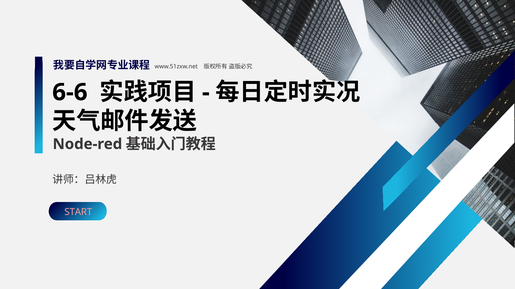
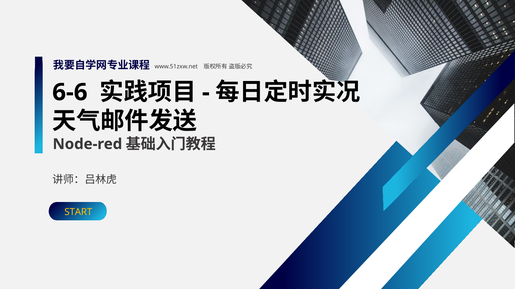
START colour: pink -> yellow
